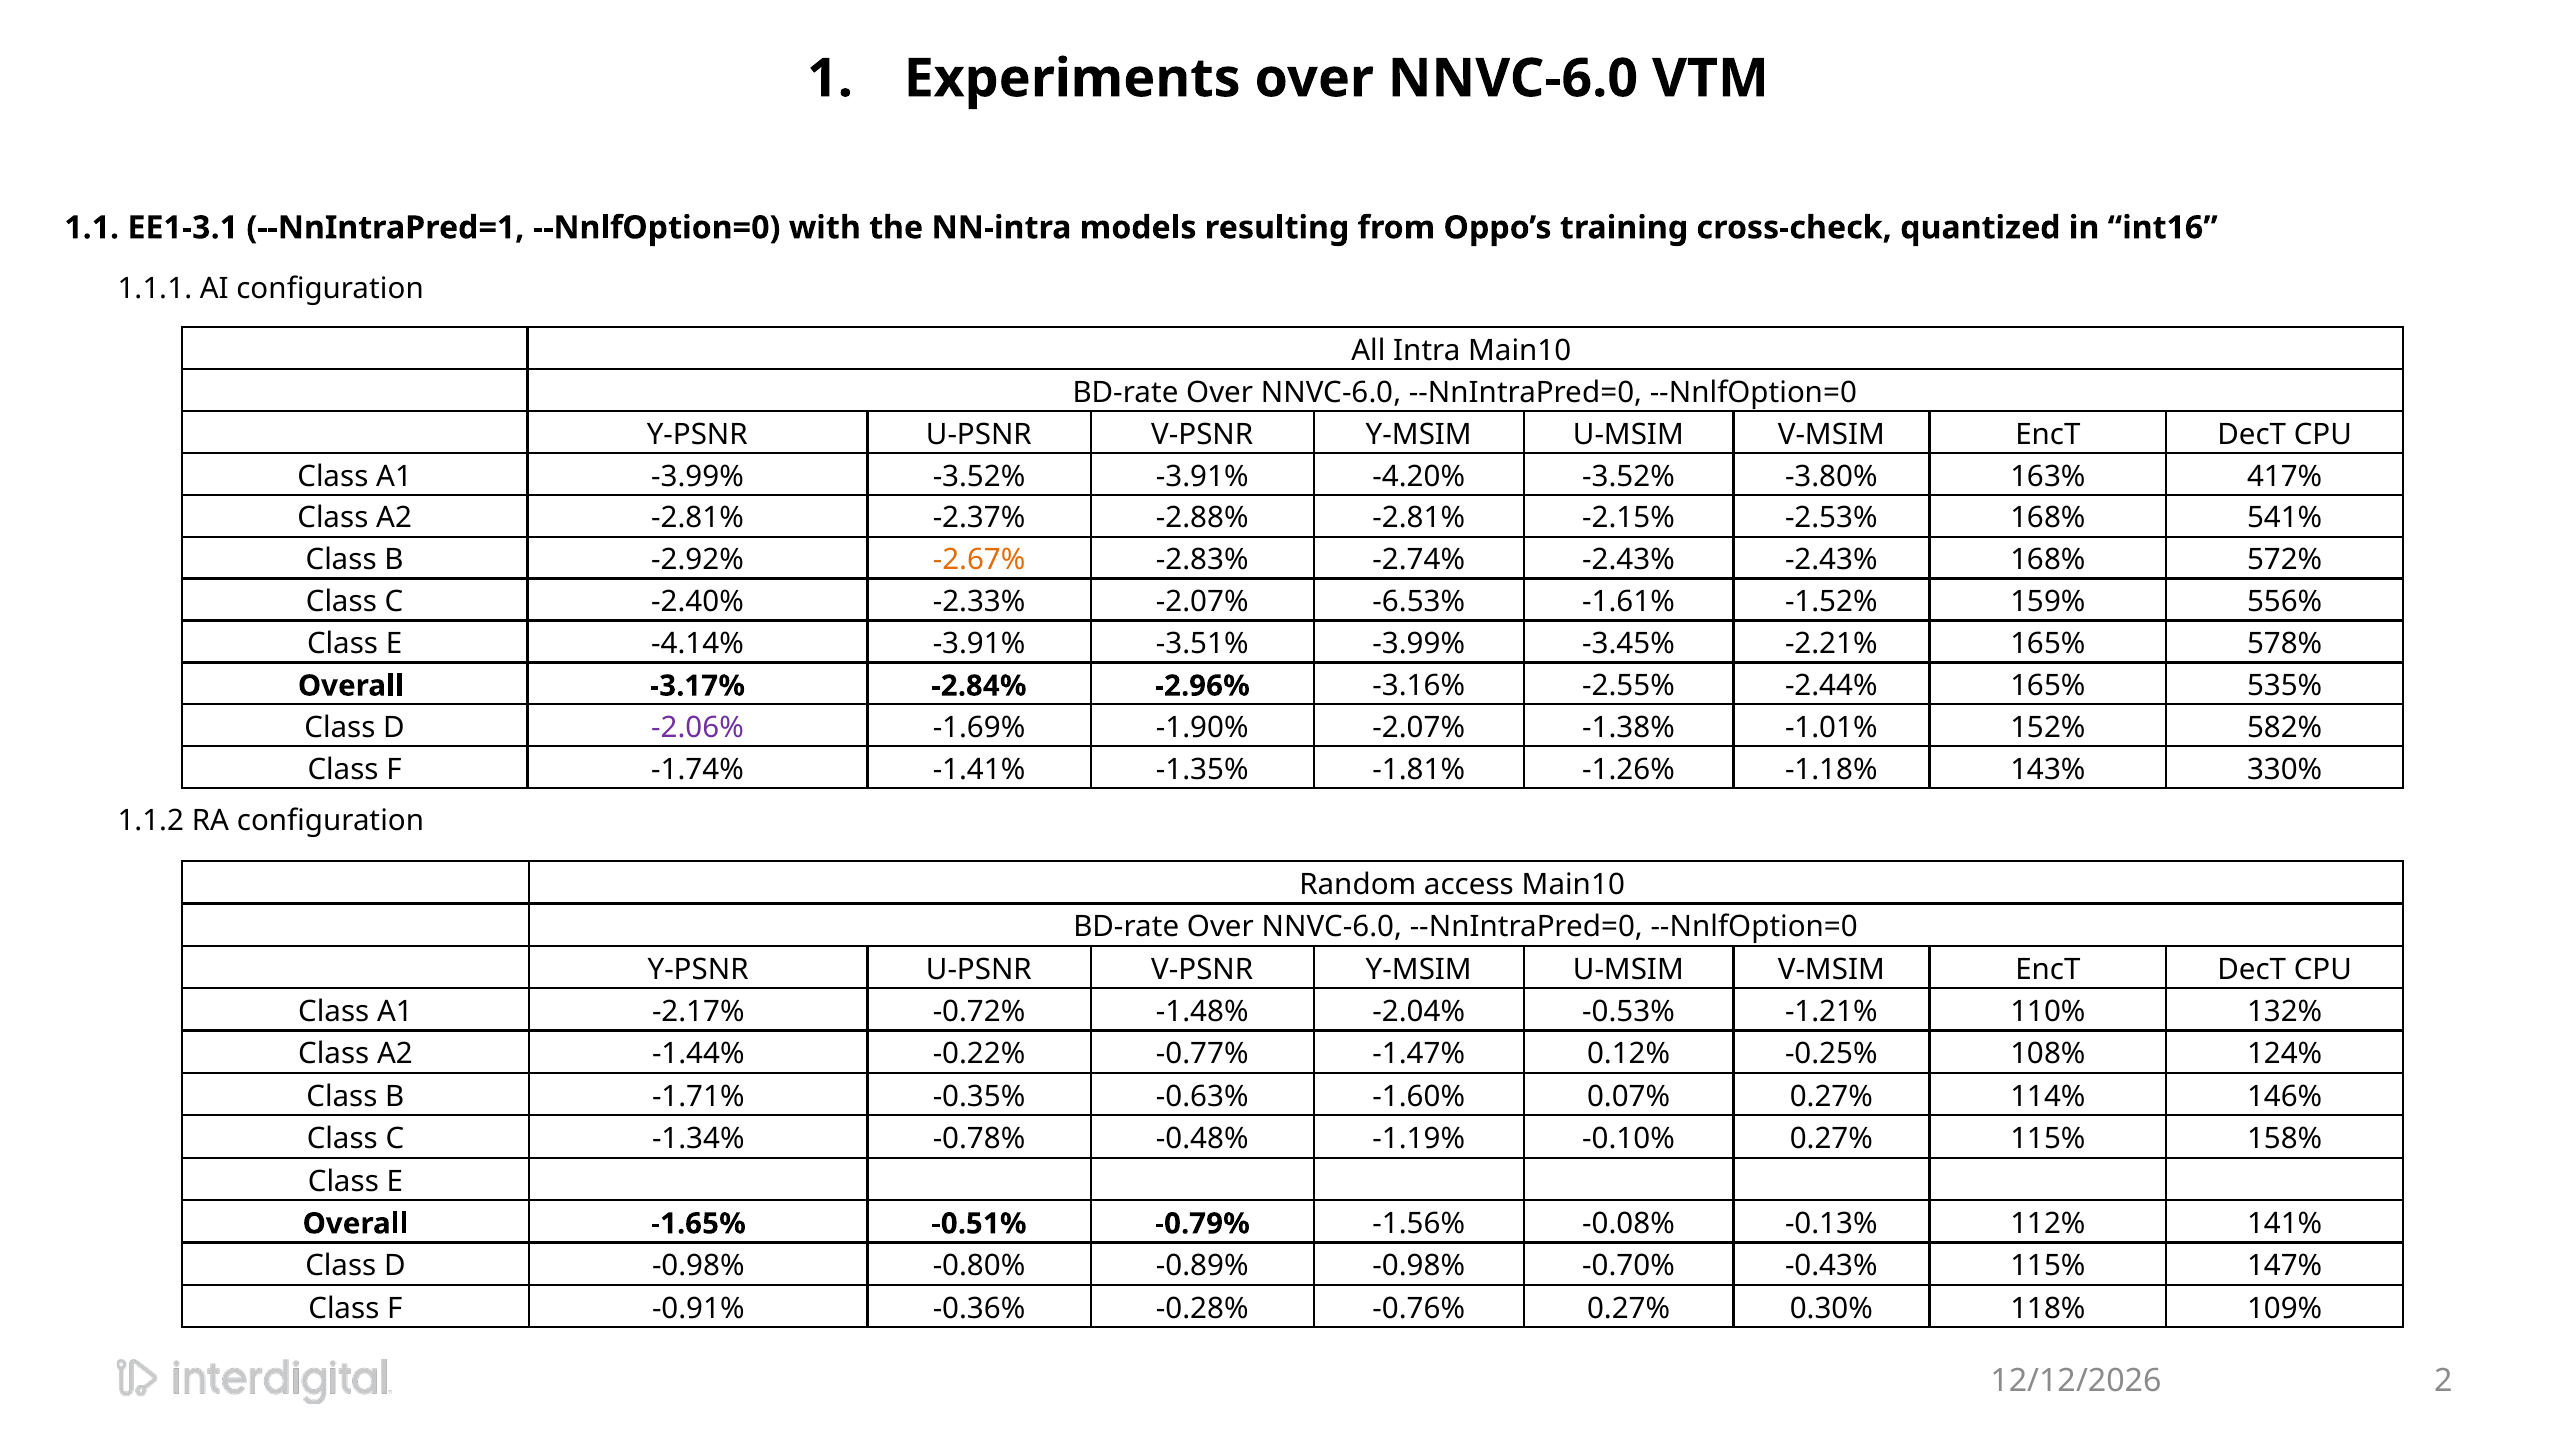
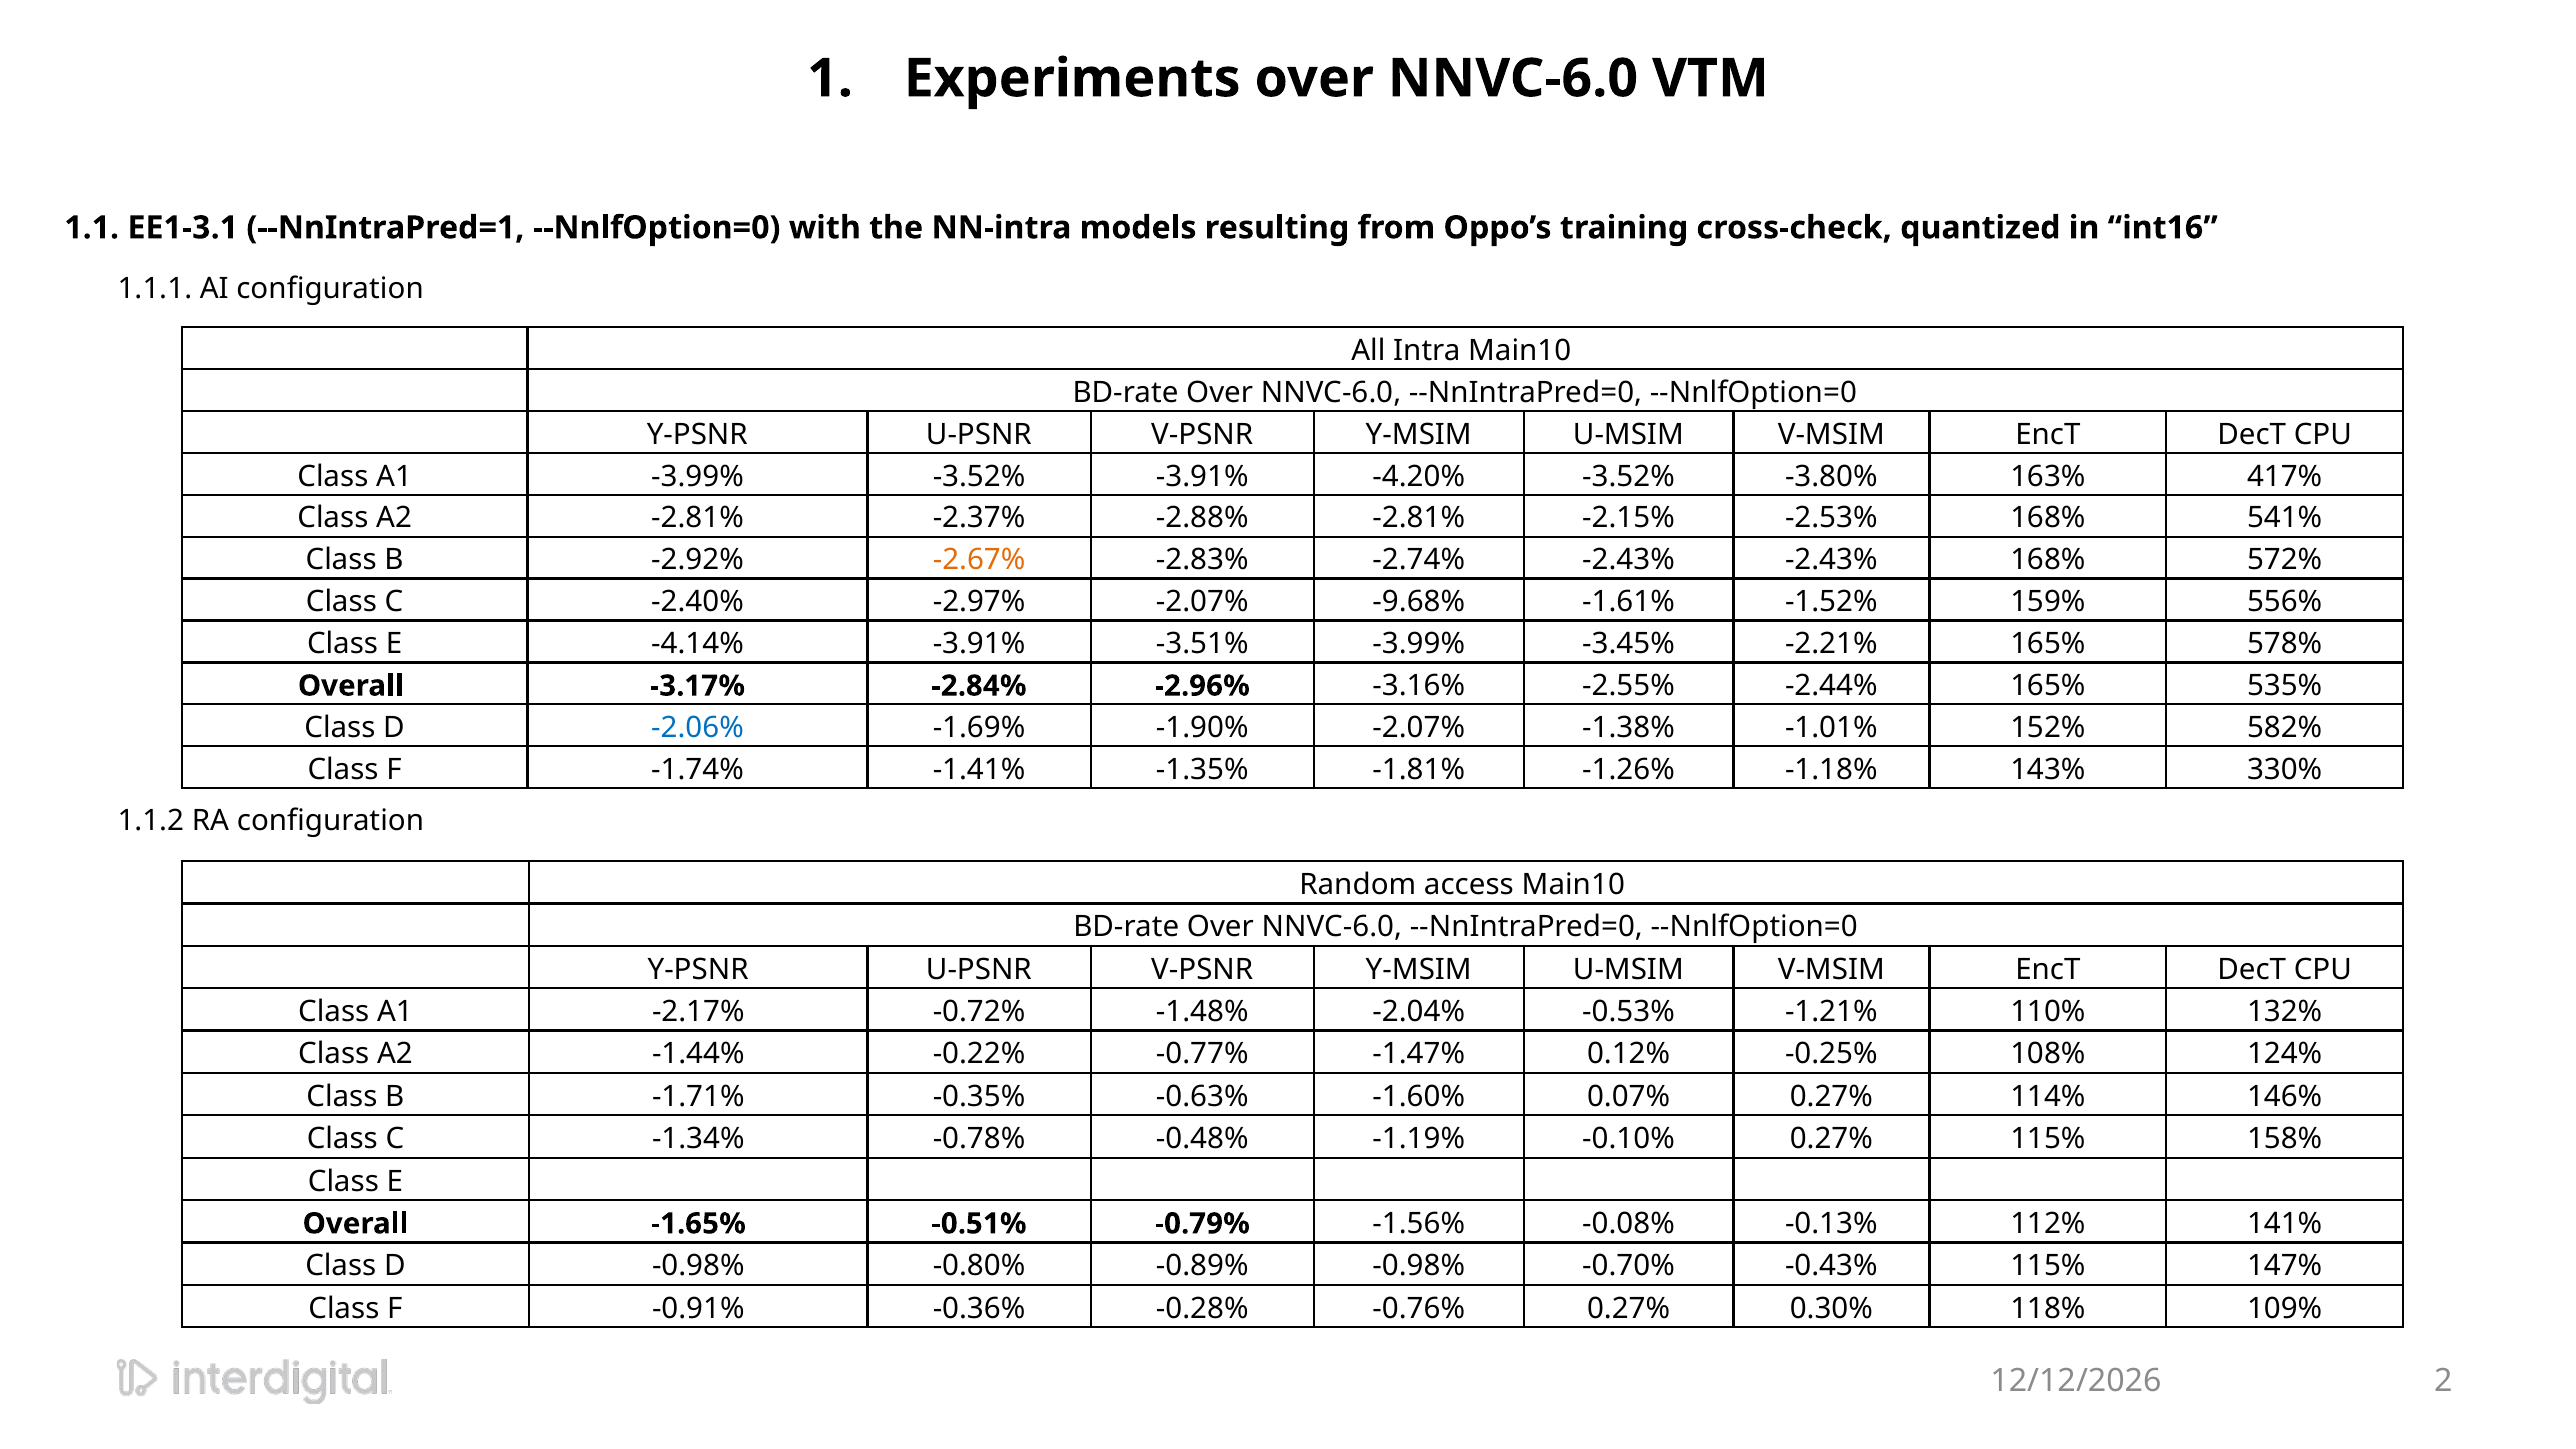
-2.33%: -2.33% -> -2.97%
-6.53%: -6.53% -> -9.68%
-2.06% colour: purple -> blue
